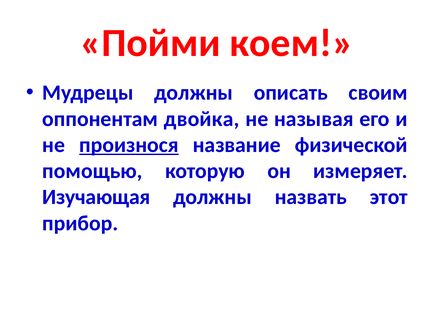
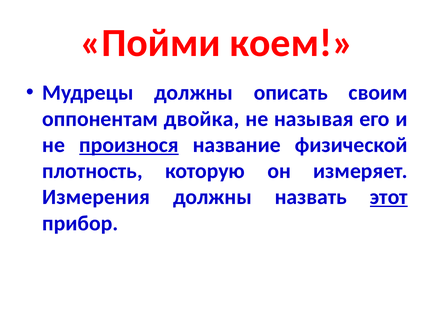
помощью: помощью -> плотность
Изучающая: Изучающая -> Измерения
этот underline: none -> present
